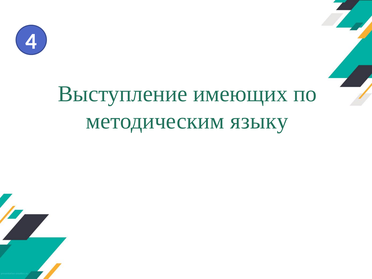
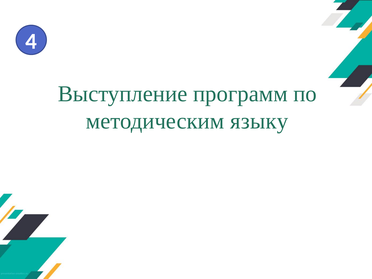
имеющих: имеющих -> программ
